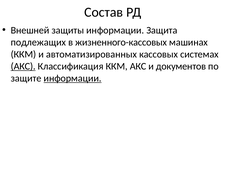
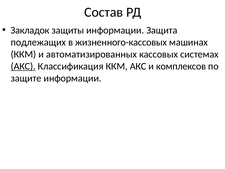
Внешней: Внешней -> Закладок
документов: документов -> комплексов
информации at (73, 78) underline: present -> none
